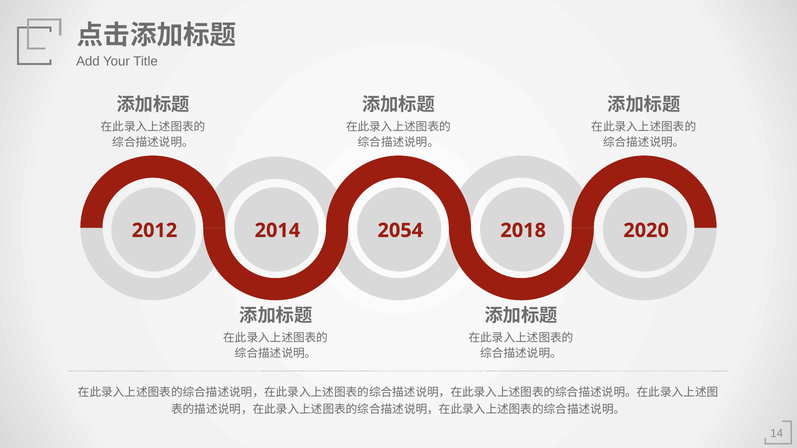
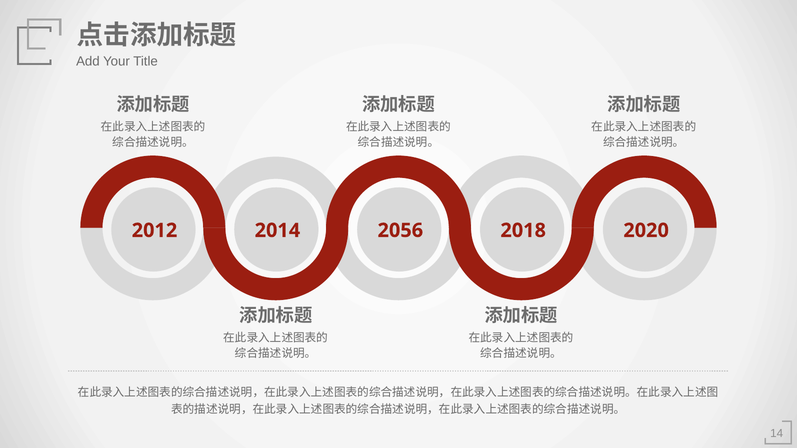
2054: 2054 -> 2056
